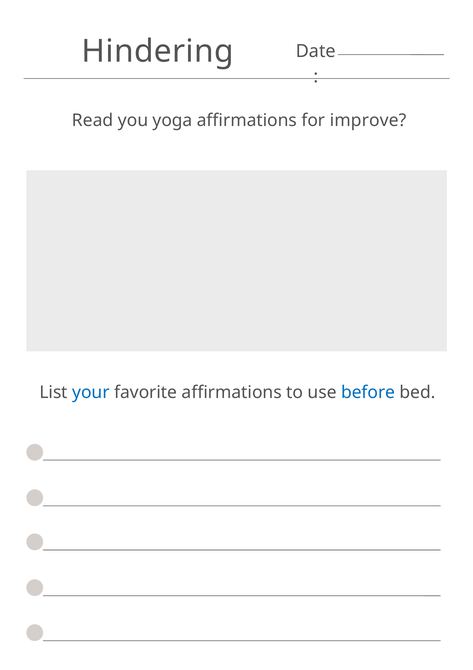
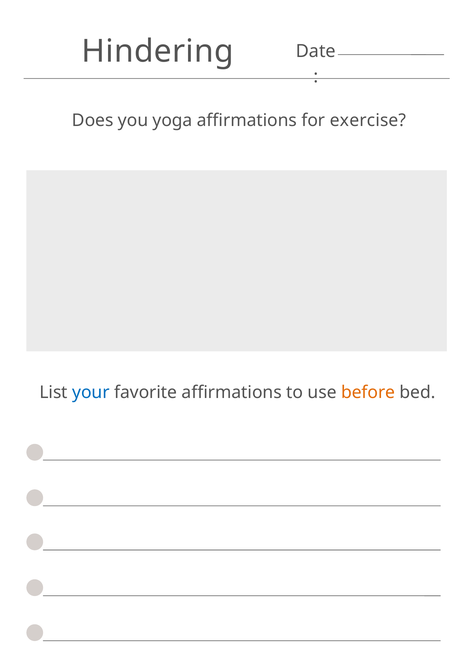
Read: Read -> Does
improve: improve -> exercise
before colour: blue -> orange
